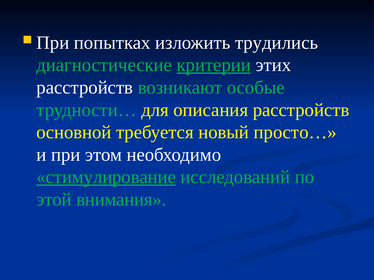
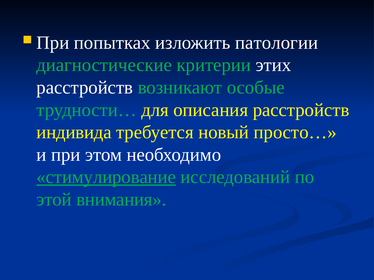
трудились: трудились -> патологии
критерии underline: present -> none
основной: основной -> индивида
